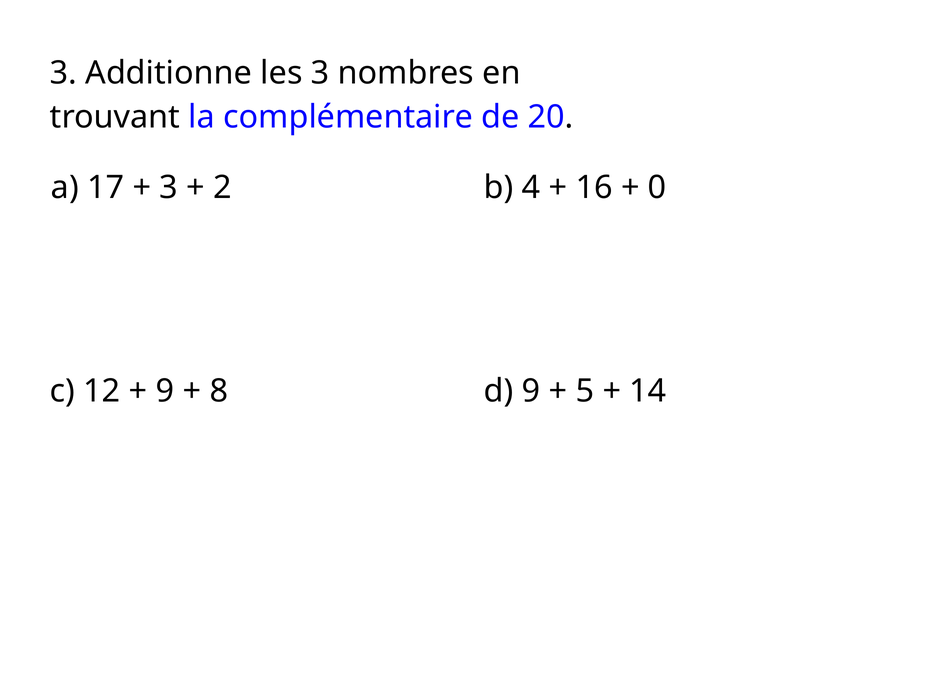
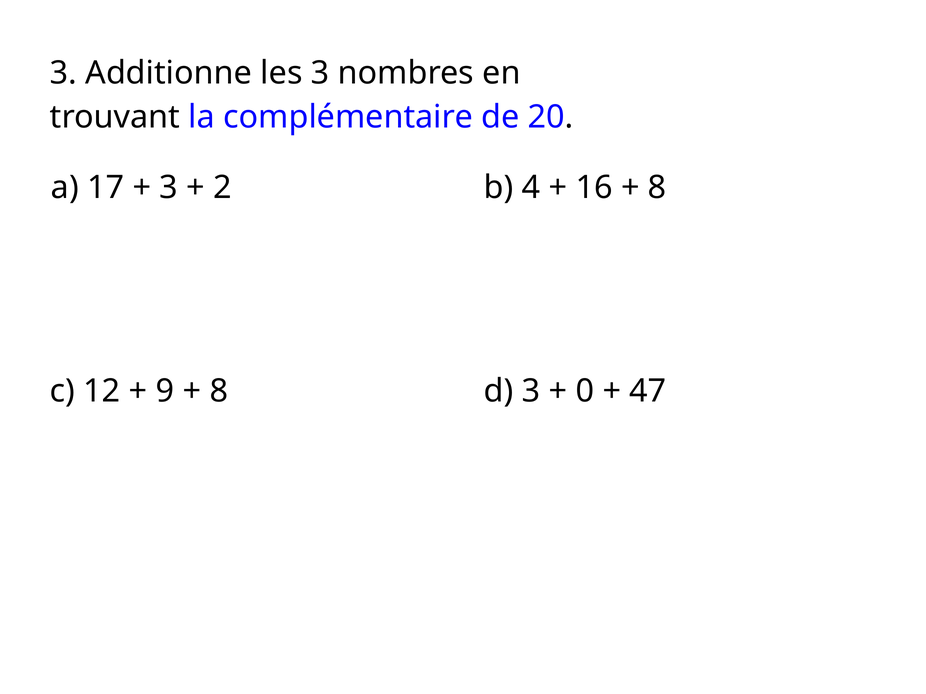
0 at (657, 188): 0 -> 8
d 9: 9 -> 3
5: 5 -> 0
14: 14 -> 47
